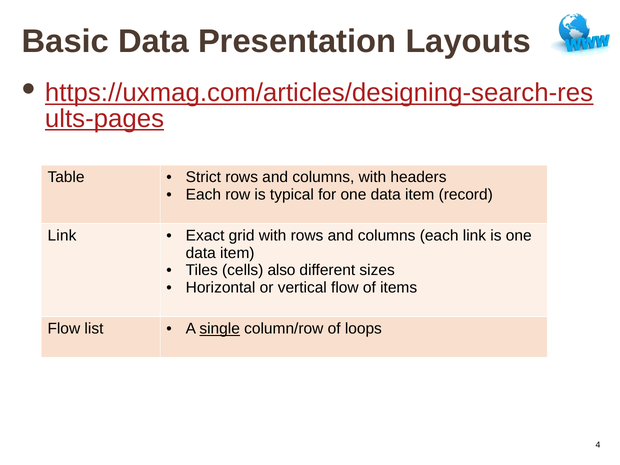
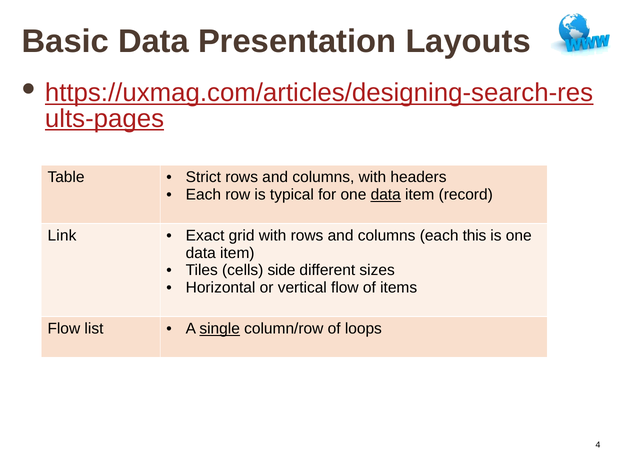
data at (386, 195) underline: none -> present
each link: link -> this
also: also -> side
